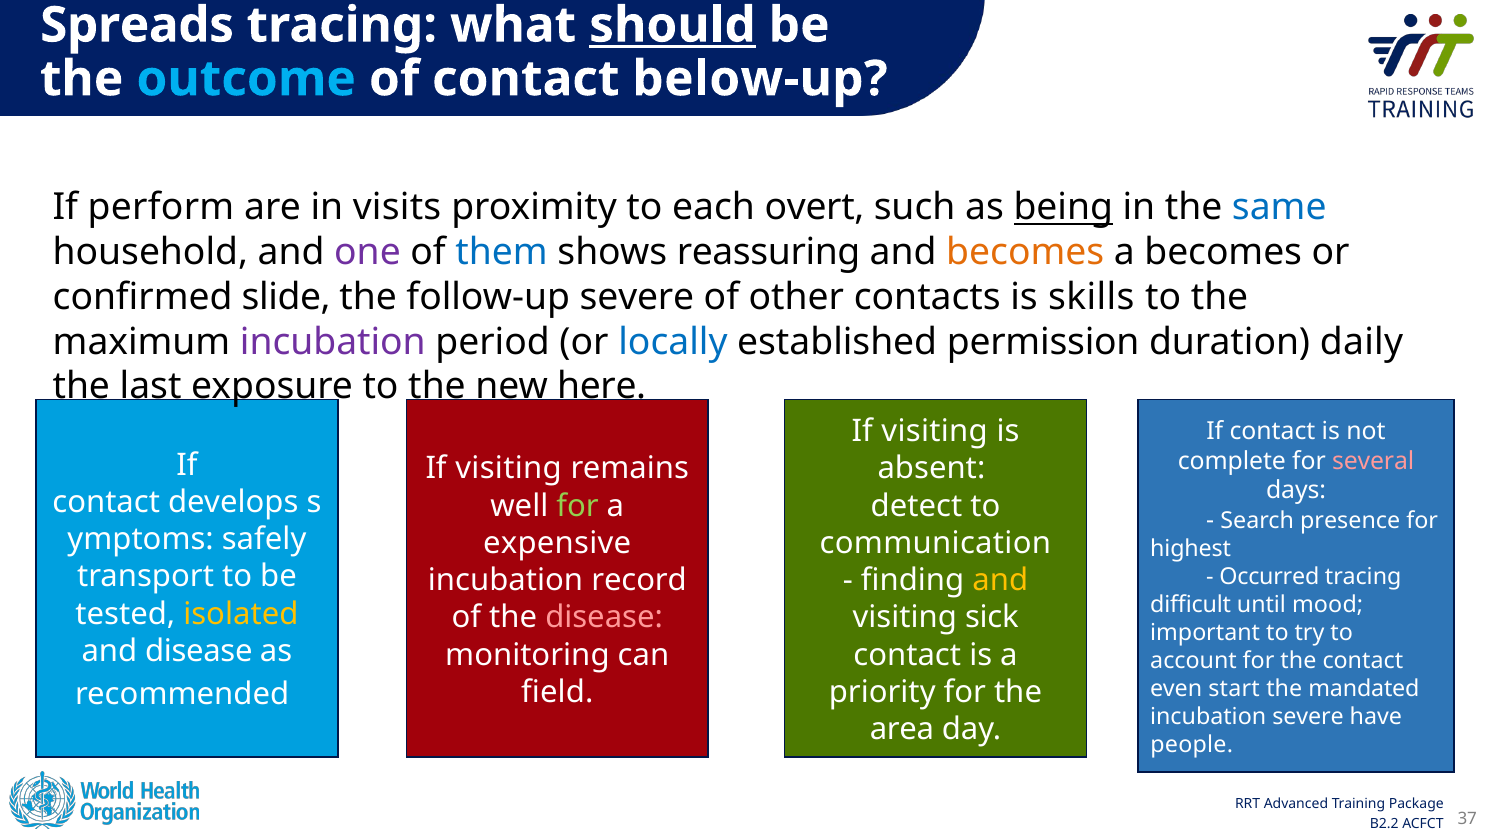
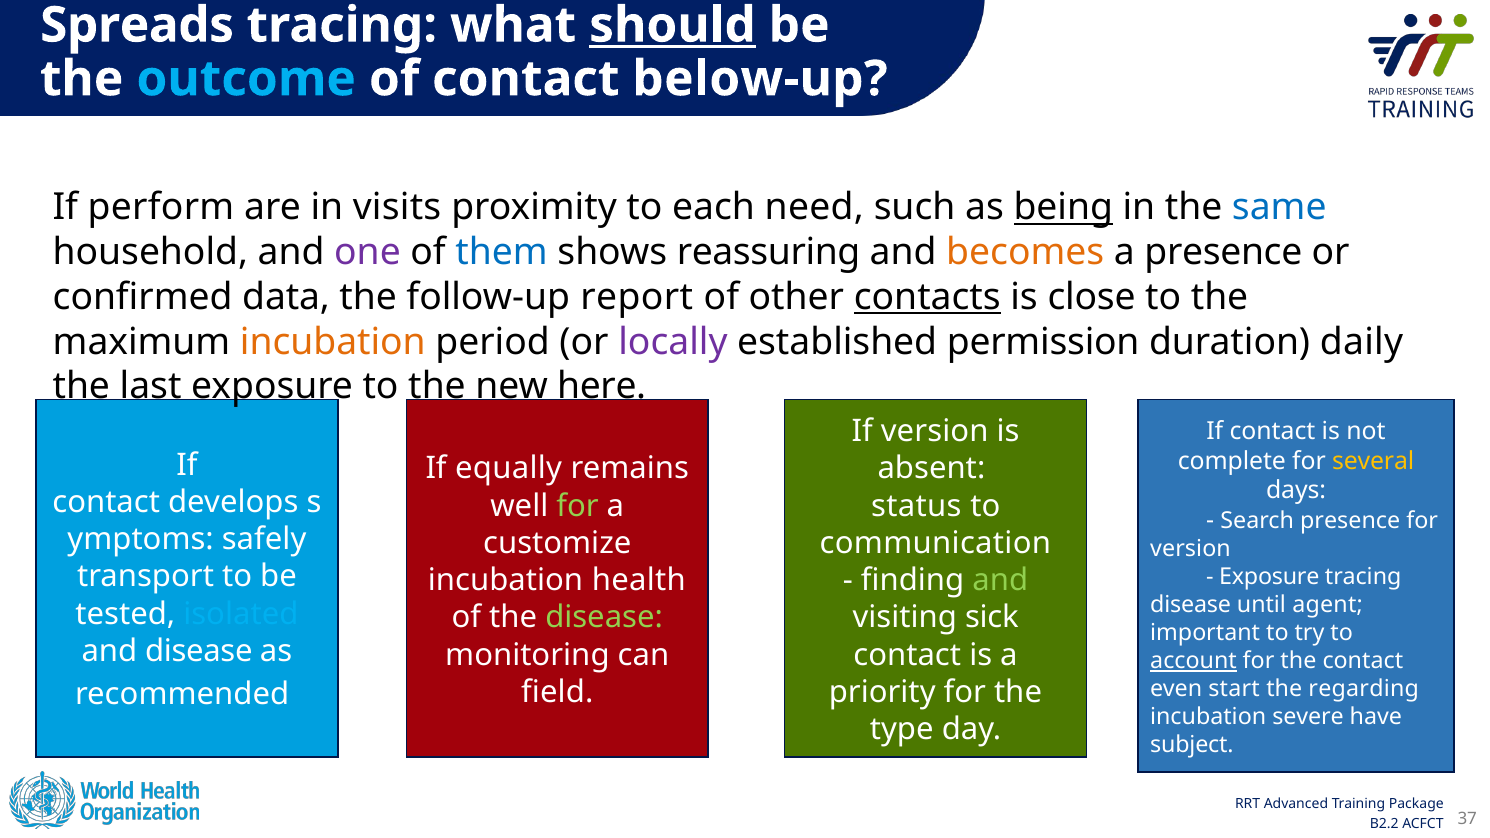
overt: overt -> need
a becomes: becomes -> presence
slide: slide -> data
follow-up severe: severe -> report
contacts underline: none -> present
skills: skills -> close
incubation at (333, 342) colour: purple -> orange
locally colour: blue -> purple
visiting at (935, 431): visiting -> version
several colour: pink -> yellow
visiting at (509, 469): visiting -> equally
detect: detect -> status
expensive: expensive -> customize
highest at (1191, 549): highest -> version
Occurred at (1269, 577): Occurred -> Exposure
record: record -> health
and at (1000, 580) colour: yellow -> light green
difficult at (1191, 605): difficult -> disease
mood: mood -> agent
isolated colour: yellow -> light blue
disease at (604, 618) colour: pink -> light green
account underline: none -> present
mandated: mandated -> regarding
area: area -> type
people: people -> subject
